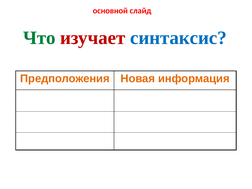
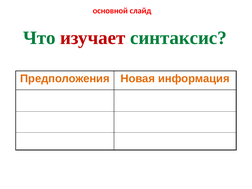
синтаксис colour: blue -> green
